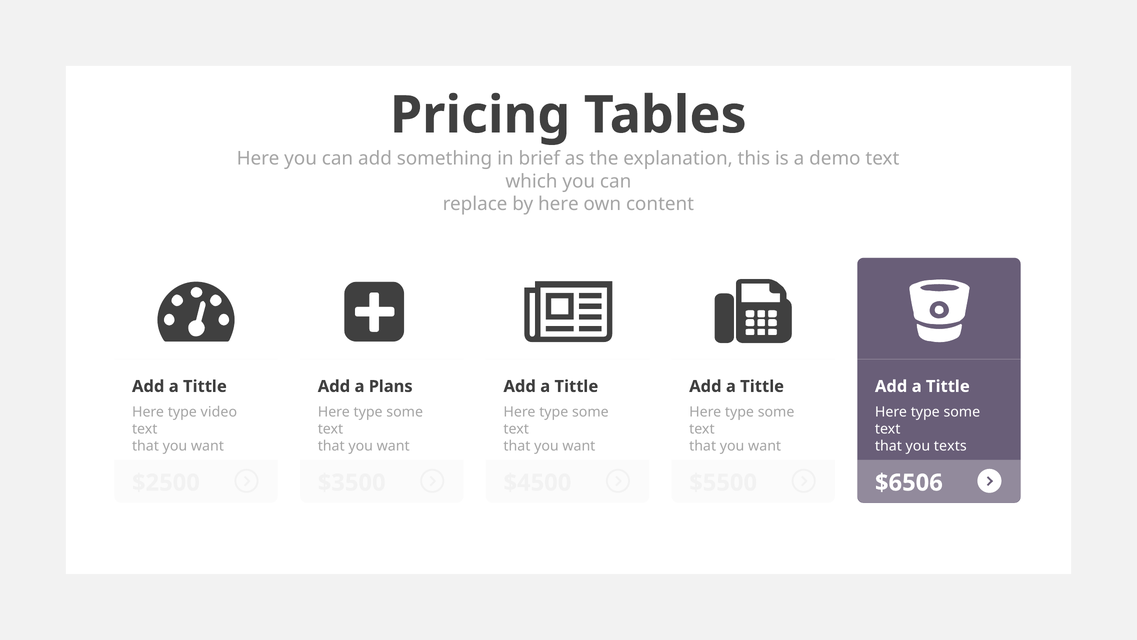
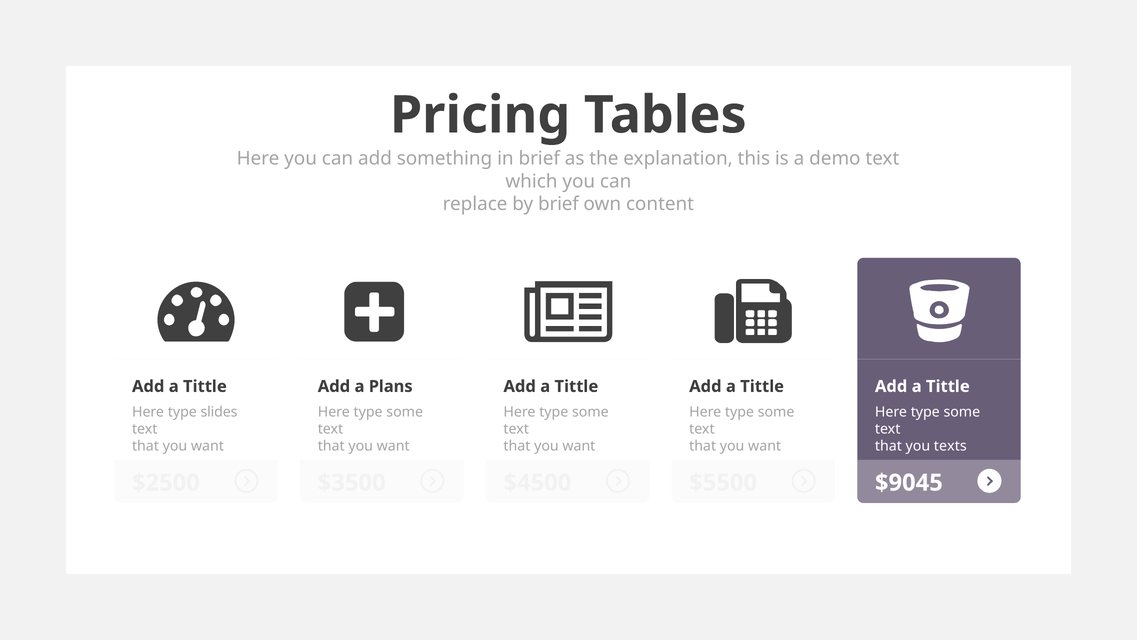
by here: here -> brief
video: video -> slides
$6506: $6506 -> $9045
